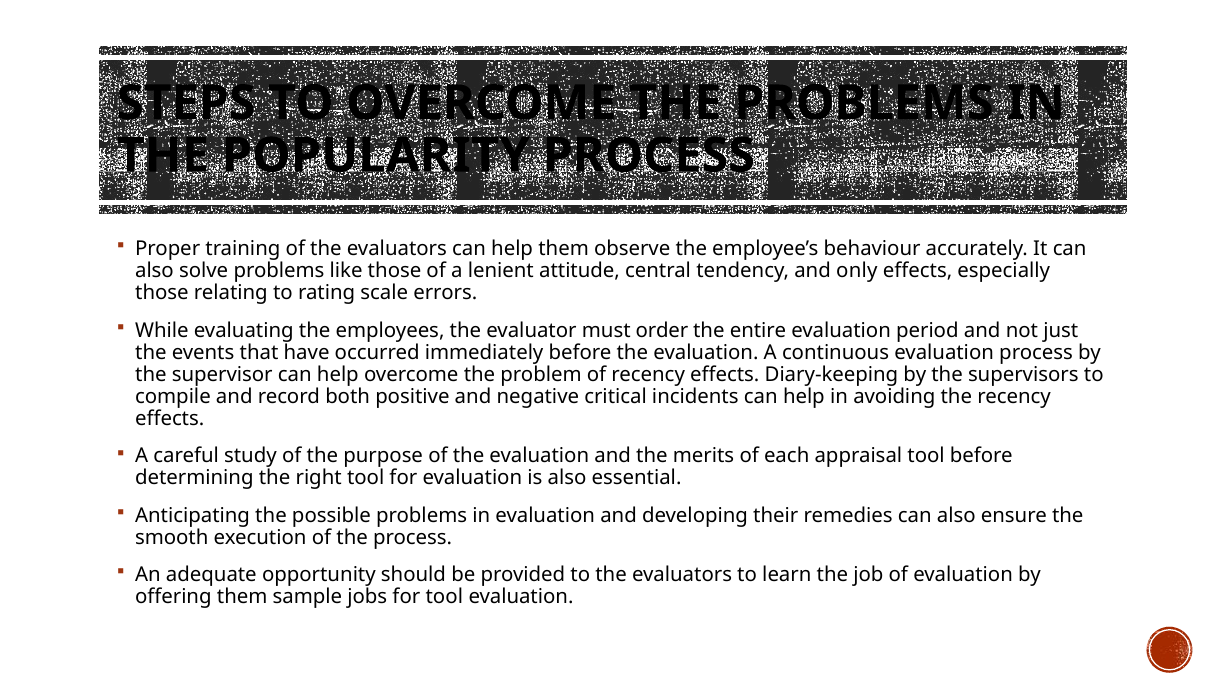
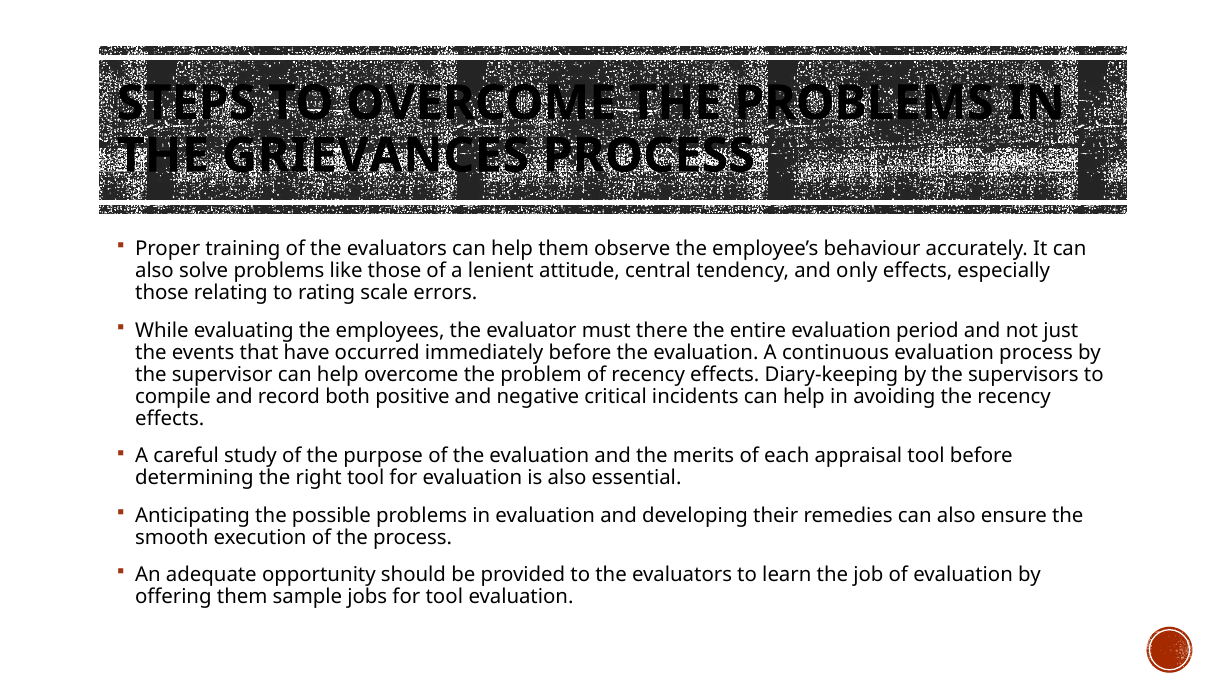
POPULARITY: POPULARITY -> GRIEVANCES
order: order -> there
